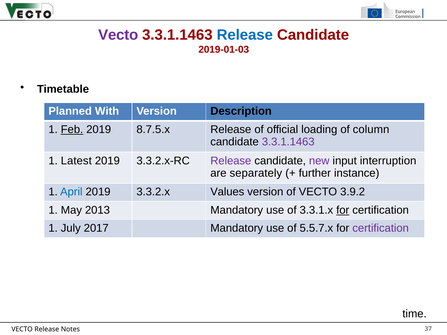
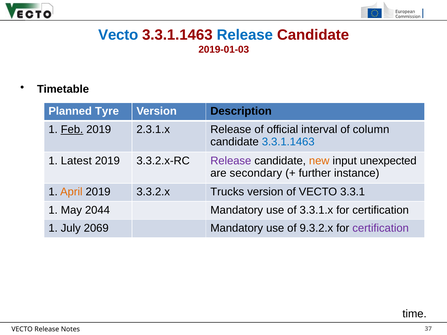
Vecto at (118, 35) colour: purple -> blue
With: With -> Tyre
8.7.5.x: 8.7.5.x -> 2.3.1.x
loading: loading -> interval
3.3.1.1463 at (288, 142) colour: purple -> blue
new colour: purple -> orange
interruption: interruption -> unexpected
separately: separately -> secondary
April colour: blue -> orange
Values: Values -> Trucks
3.9.2: 3.9.2 -> 3.3.1
2013: 2013 -> 2044
for at (343, 210) underline: present -> none
2017: 2017 -> 2069
5.5.7.x: 5.5.7.x -> 9.3.2.x
